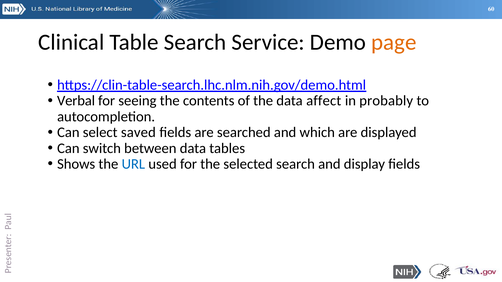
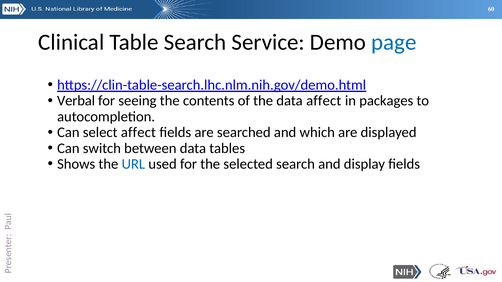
page colour: orange -> blue
probably: probably -> packages
select saved: saved -> affect
